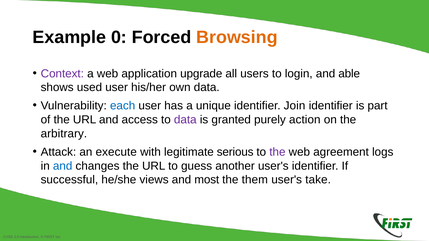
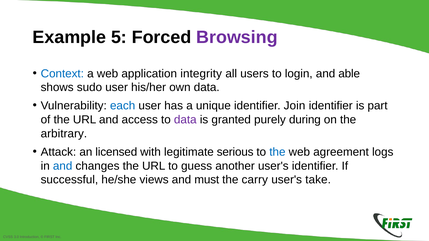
0: 0 -> 5
Browsing colour: orange -> purple
Context colour: purple -> blue
upgrade: upgrade -> integrity
used: used -> sudo
action: action -> during
execute: execute -> licensed
the at (277, 152) colour: purple -> blue
most: most -> must
them: them -> carry
